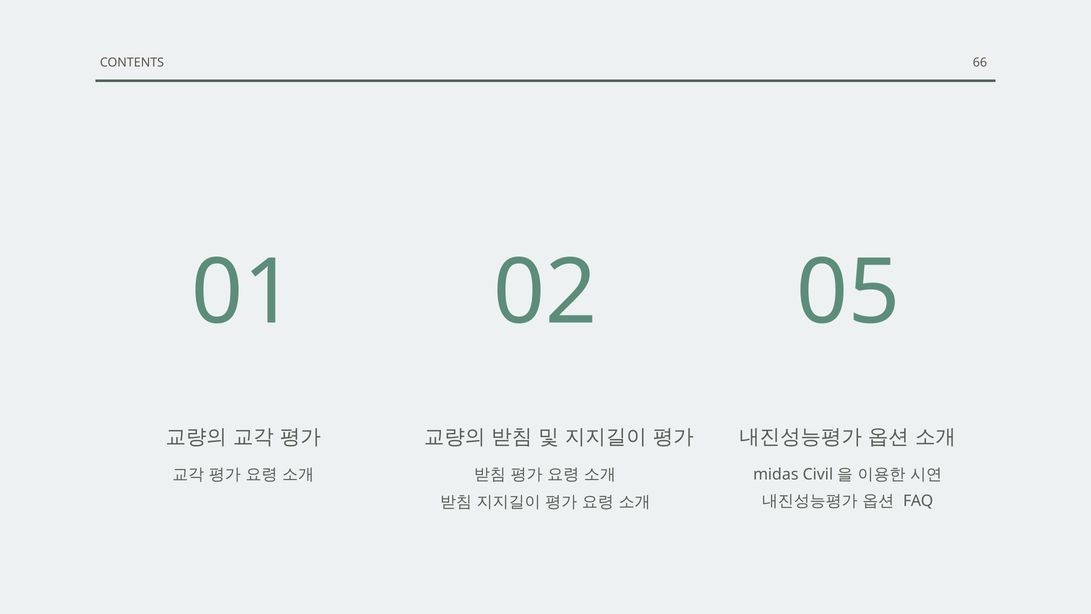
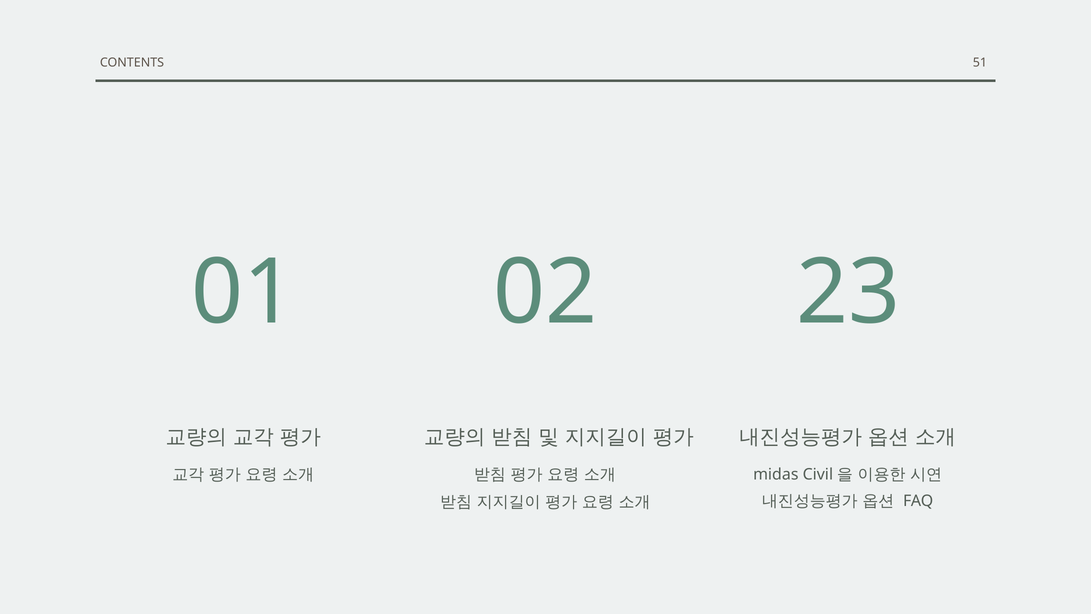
66: 66 -> 51
05: 05 -> 23
